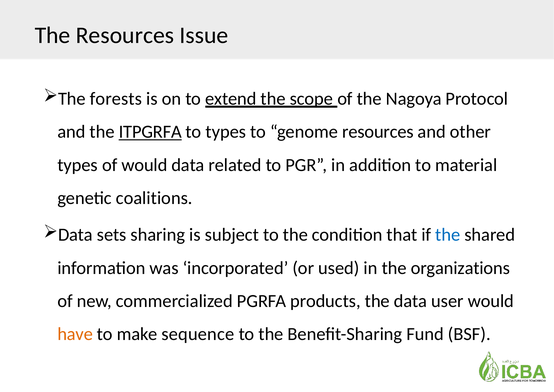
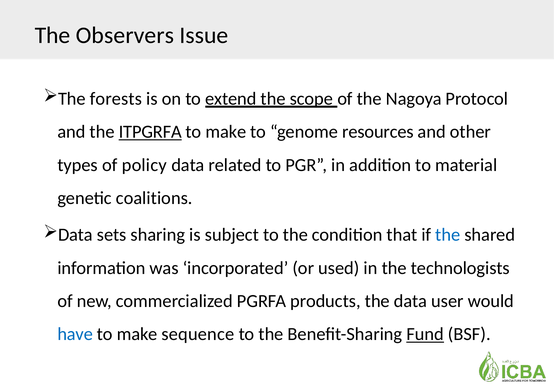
The Resources: Resources -> Observers
types at (226, 132): types -> make
of would: would -> policy
organizations: organizations -> technologists
have colour: orange -> blue
Fund underline: none -> present
